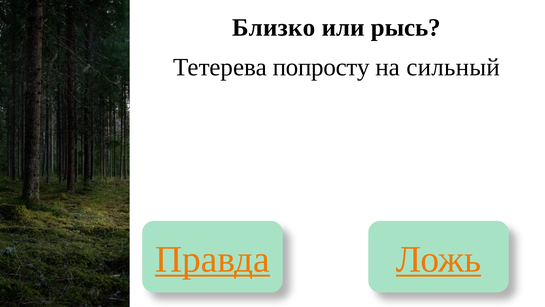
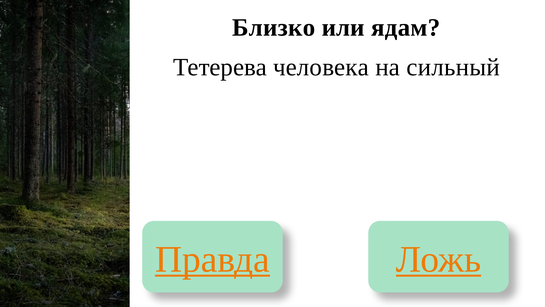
рысь: рысь -> ядам
попросту: попросту -> человека
